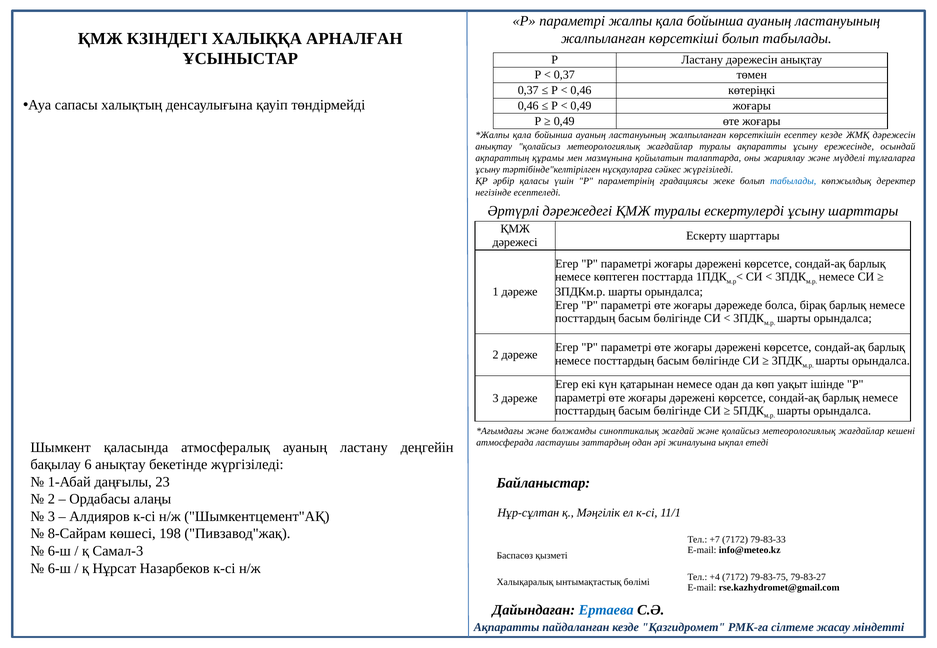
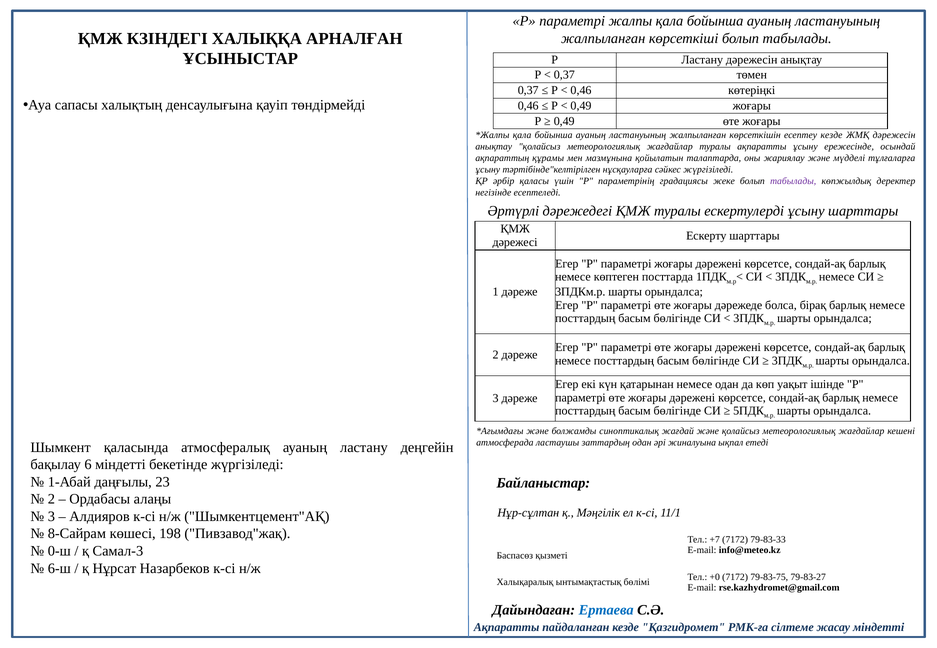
табылады at (793, 181) colour: blue -> purple
6 анықтау: анықтау -> міндетті
6-ш at (59, 552): 6-ш -> 0-ш
+4: +4 -> +0
